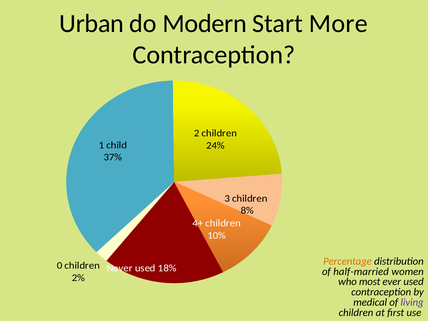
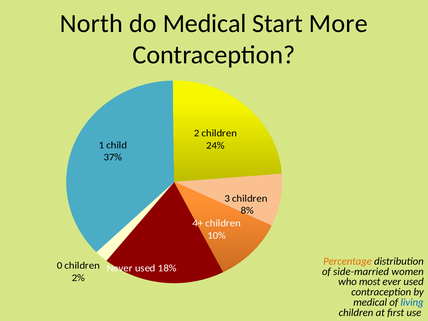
Urban: Urban -> North
do Modern: Modern -> Medical
half-married: half-married -> side-married
living colour: purple -> blue
